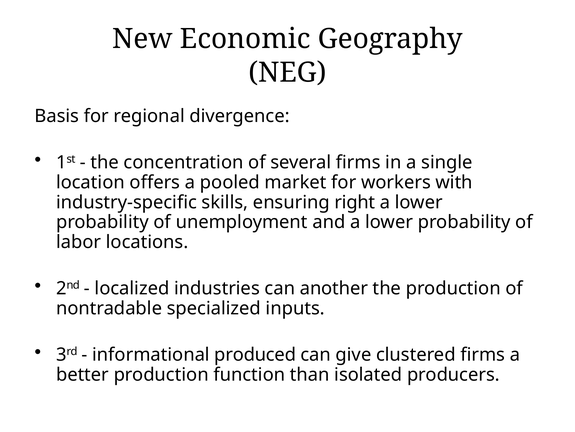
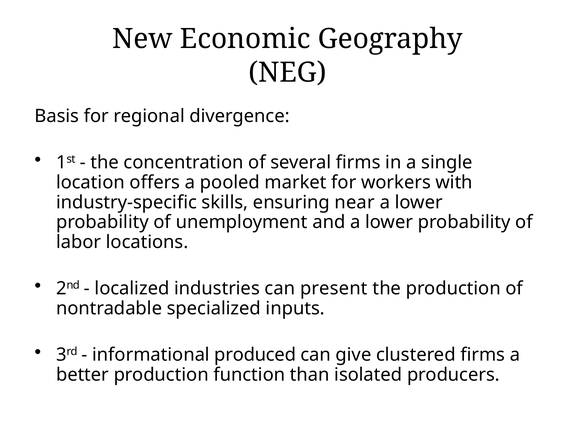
right: right -> near
another: another -> present
